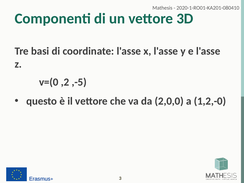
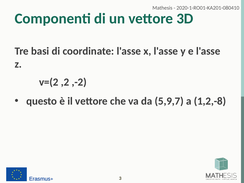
v=(0: v=(0 -> v=(2
,-5: ,-5 -> ,-2
2,0,0: 2,0,0 -> 5,9,7
1,2,-0: 1,2,-0 -> 1,2,-8
